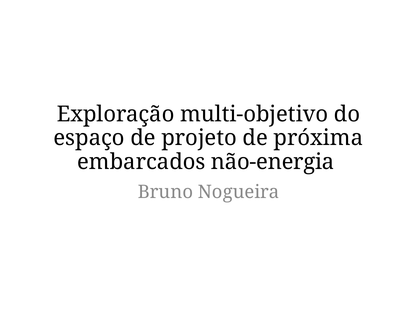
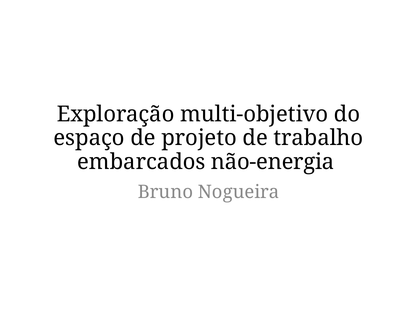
próxima: próxima -> trabalho
